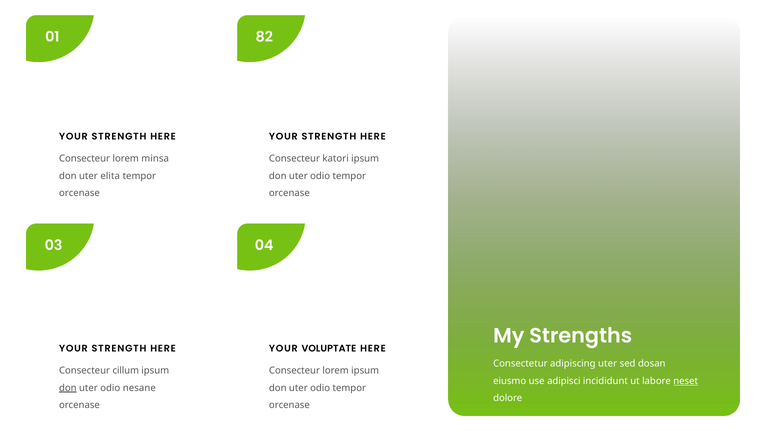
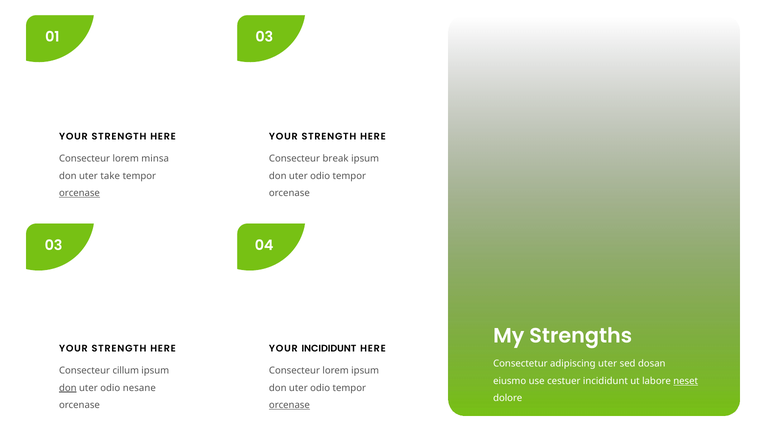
01 82: 82 -> 03
katori: katori -> break
elita: elita -> take
orcenase at (79, 193) underline: none -> present
YOUR VOLUPTATE: VOLUPTATE -> INCIDIDUNT
adipisci: adipisci -> cestuer
orcenase at (289, 405) underline: none -> present
